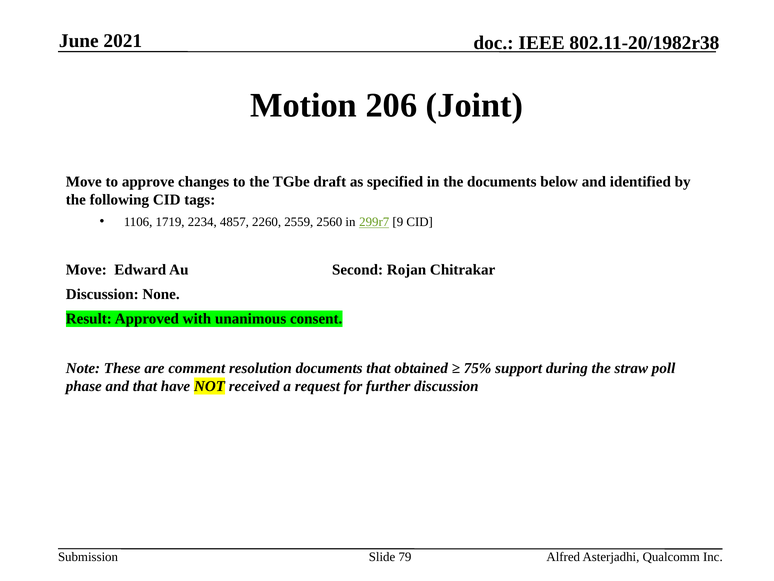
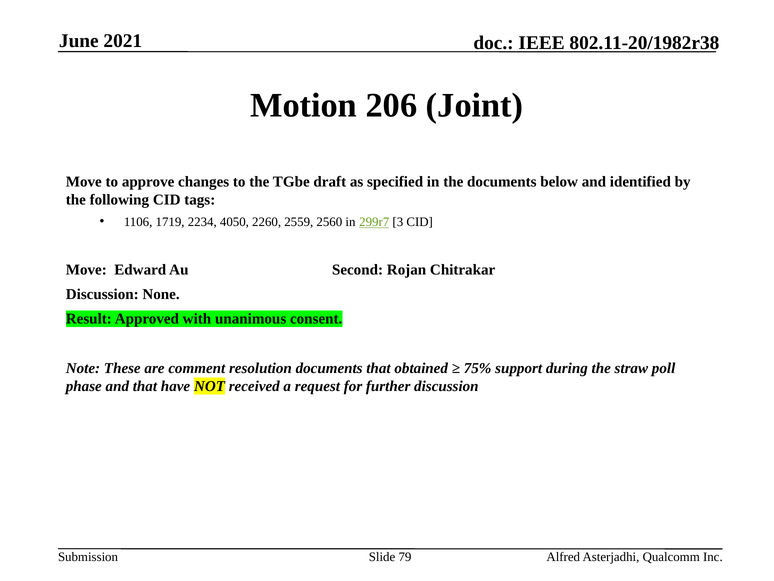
4857: 4857 -> 4050
9: 9 -> 3
